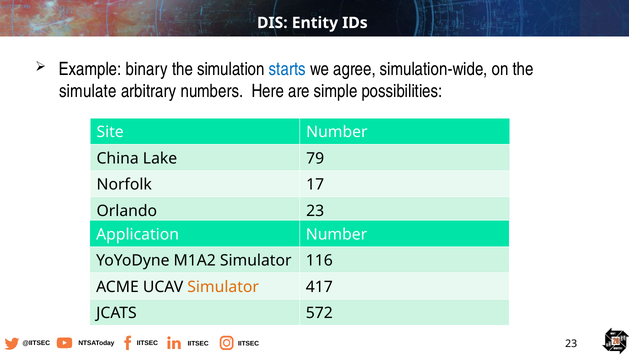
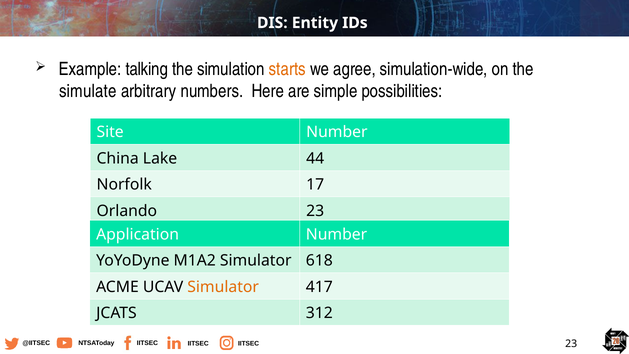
binary: binary -> talking
starts colour: blue -> orange
79: 79 -> 44
116: 116 -> 618
572: 572 -> 312
